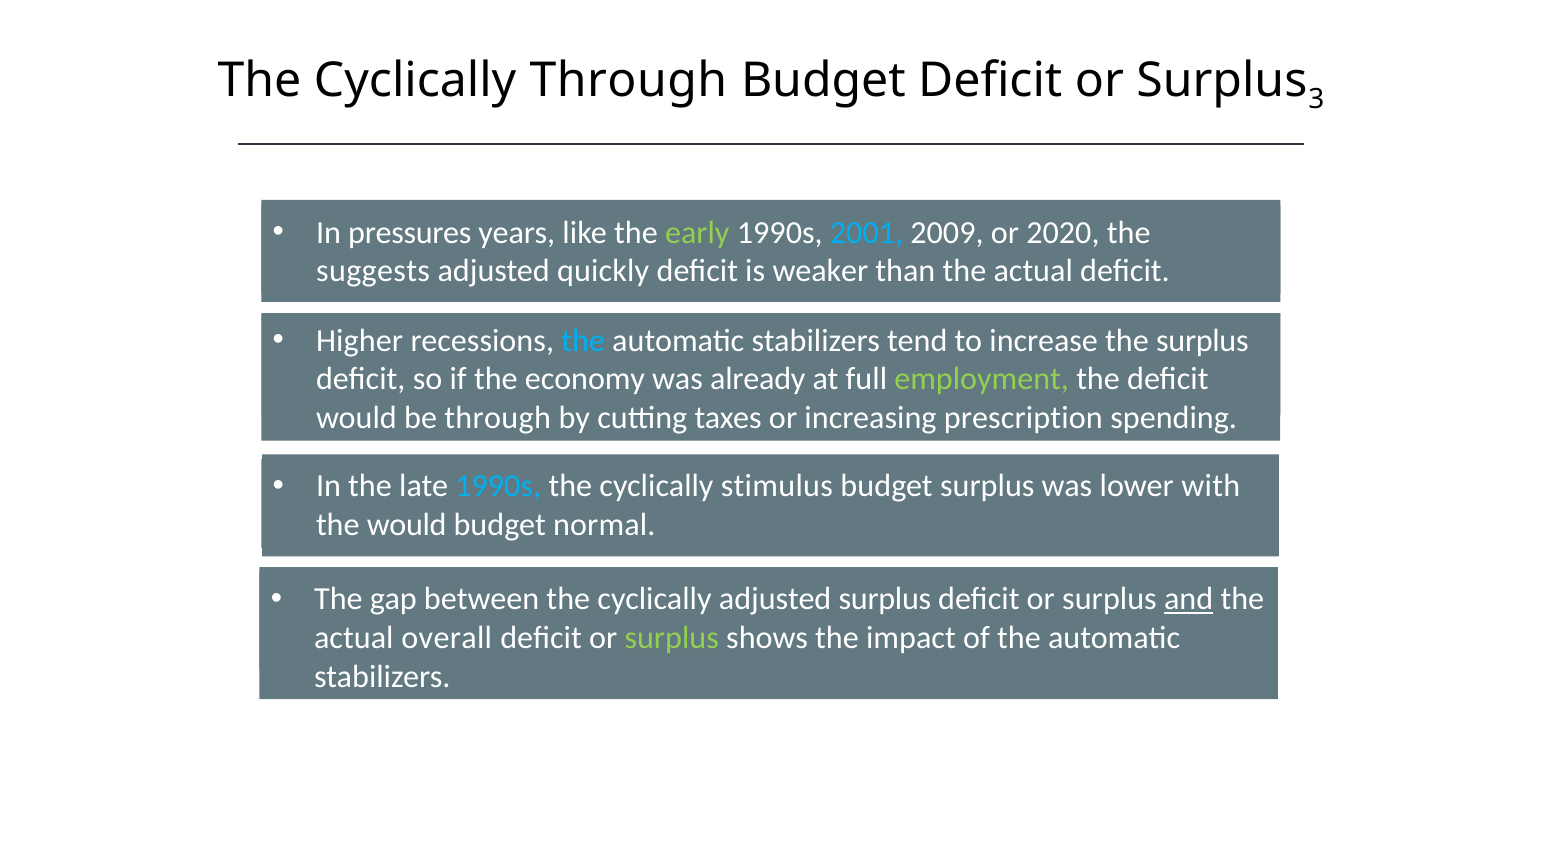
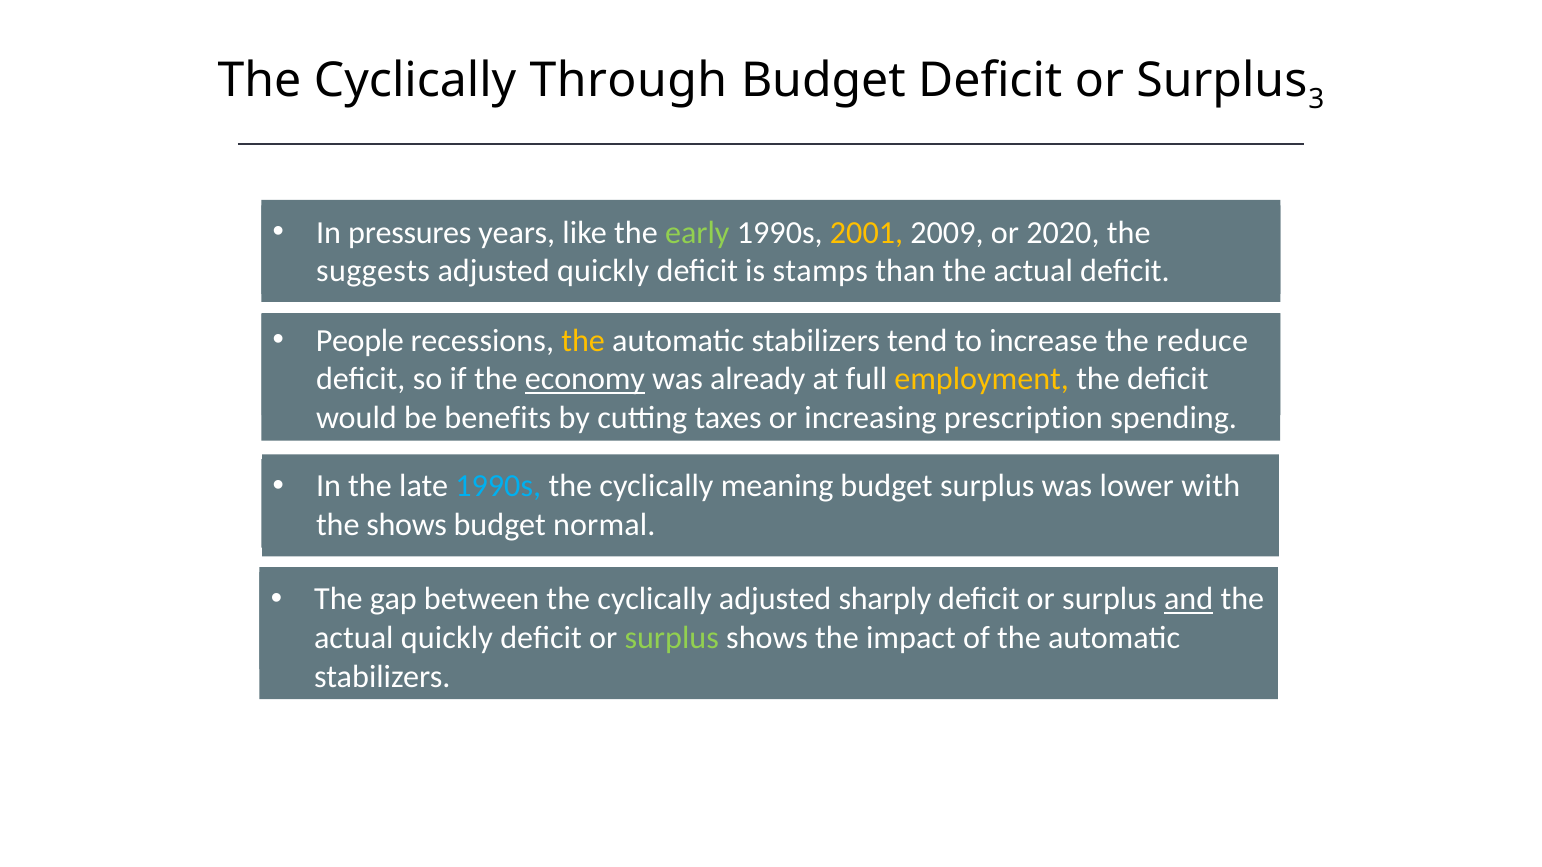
2001 colour: light blue -> yellow
weaker: weaker -> stamps
Higher: Higher -> People
the at (583, 341) colour: light blue -> yellow
the surplus: surplus -> reduce
economy underline: none -> present
employment colour: light green -> yellow
be through: through -> benefits
stimulus: stimulus -> meaning
the would: would -> shows
adjusted surplus: surplus -> sharply
actual overall: overall -> quickly
